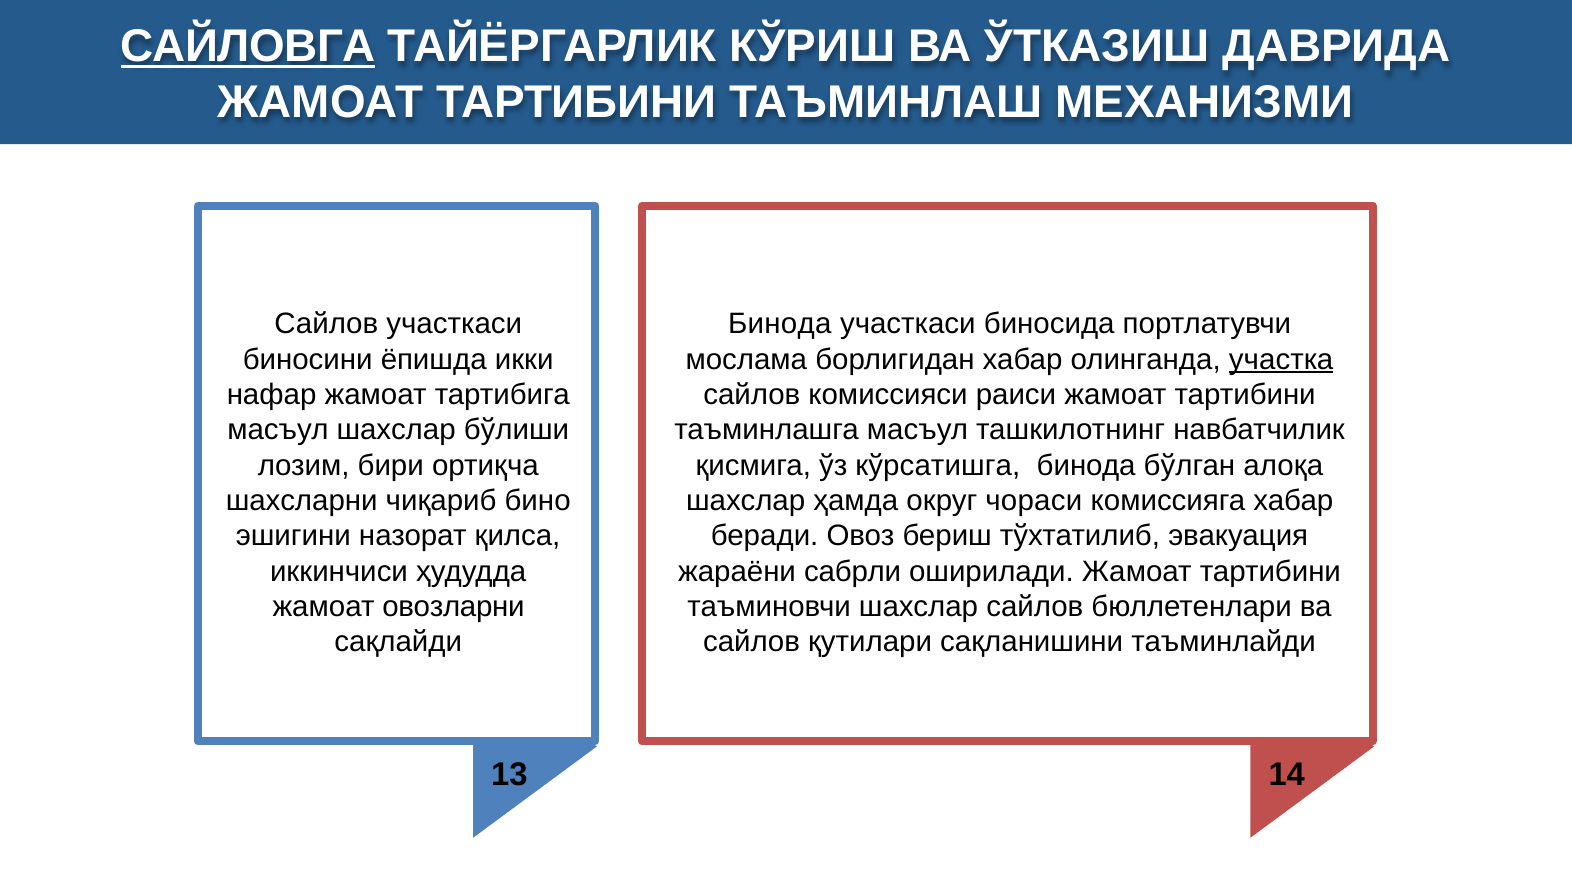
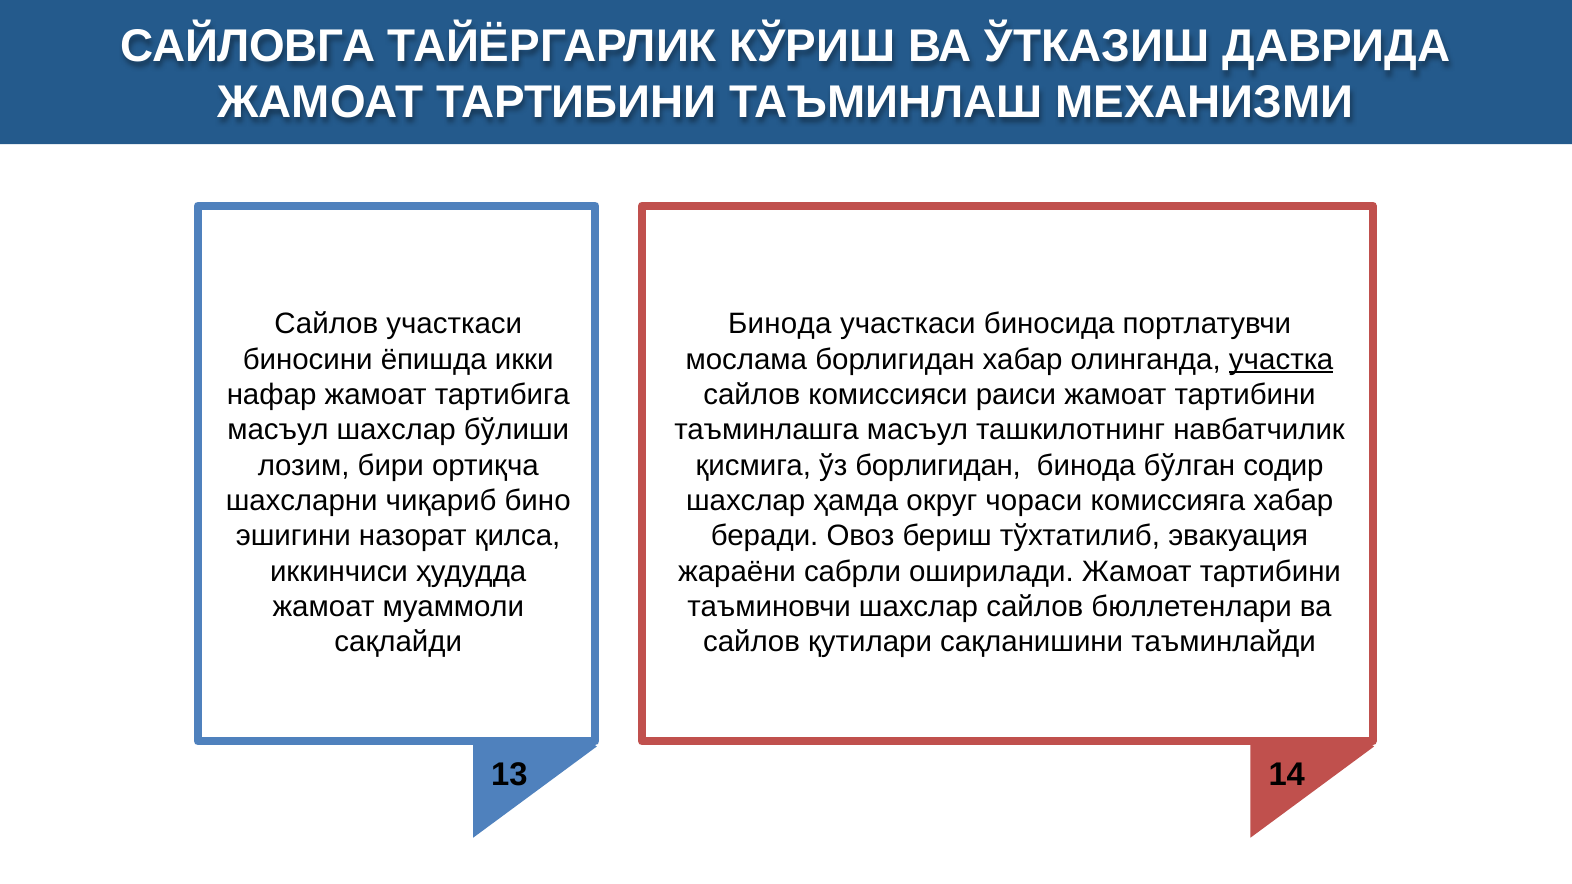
САЙЛОВГА underline: present -> none
ўз кўрсатишга: кўрсатишга -> борлигидан
алоқа: алоқа -> содир
овозларни: овозларни -> муаммоли
